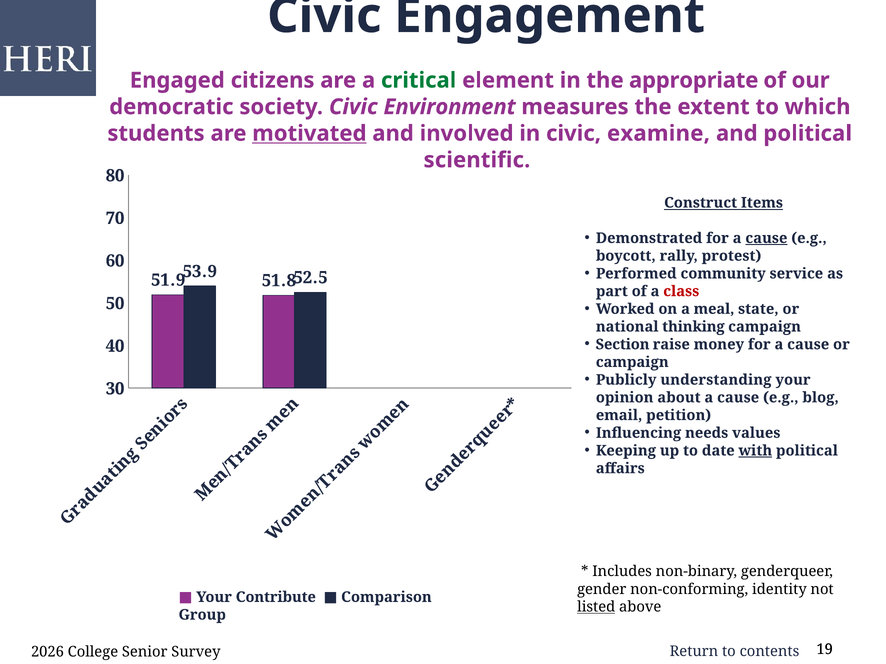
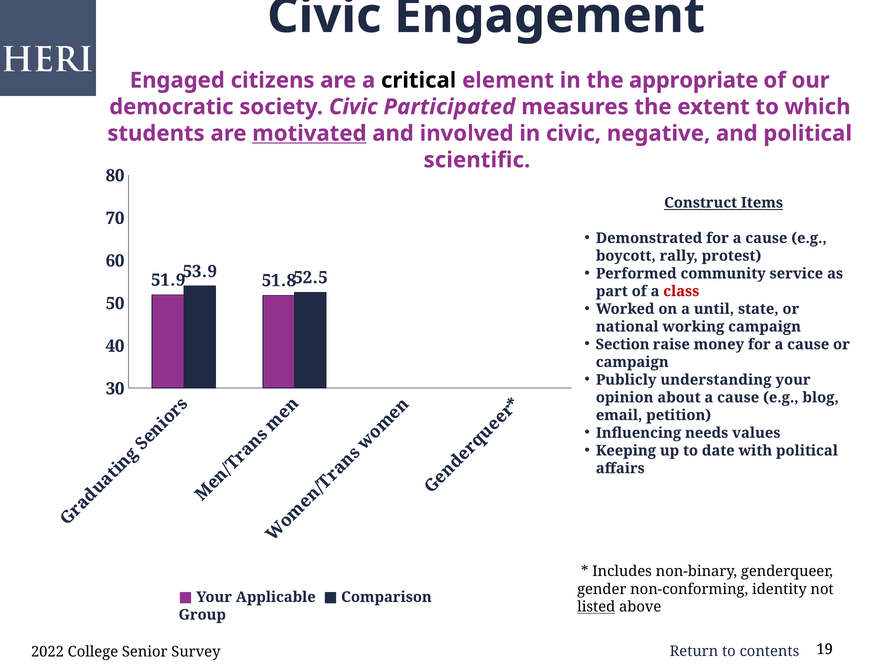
critical colour: green -> black
Environment: Environment -> Participated
examine: examine -> negative
cause at (766, 238) underline: present -> none
meal: meal -> until
thinking: thinking -> working
with underline: present -> none
Contribute: Contribute -> Applicable
2026: 2026 -> 2022
